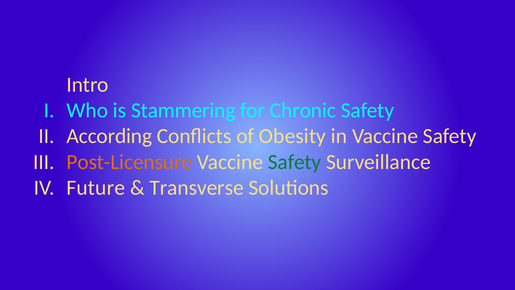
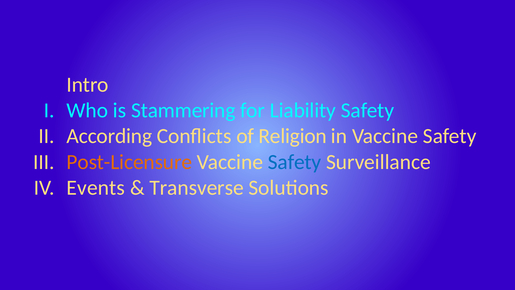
Chronic: Chronic -> Liability
Obesity: Obesity -> Religion
Safety at (295, 162) colour: green -> blue
Future: Future -> Events
